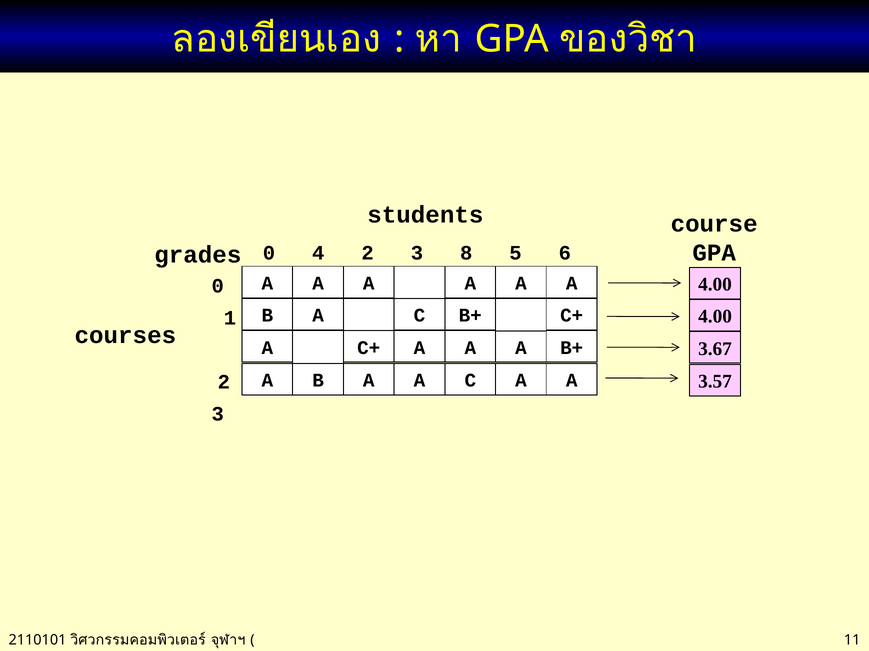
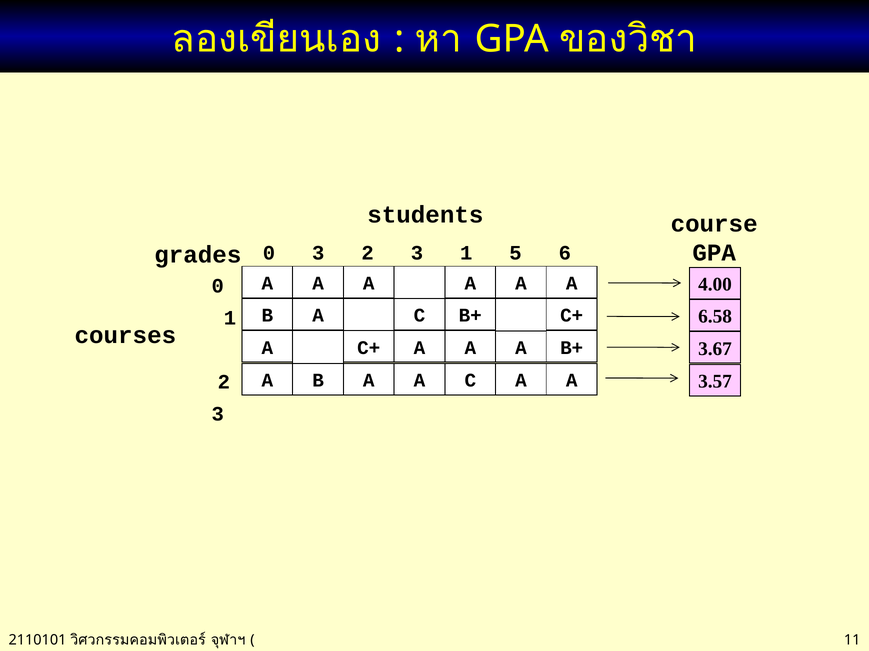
0 4: 4 -> 3
3 8: 8 -> 1
4.00 at (715, 317): 4.00 -> 6.58
